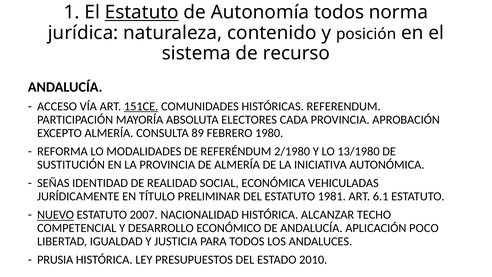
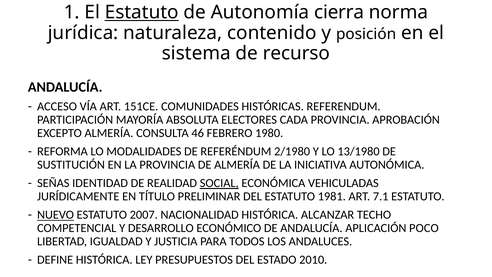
Autonomía todos: todos -> cierra
151CE underline: present -> none
89: 89 -> 46
SOCIAL underline: none -> present
6.1: 6.1 -> 7.1
PRUSIA: PRUSIA -> DEFINE
